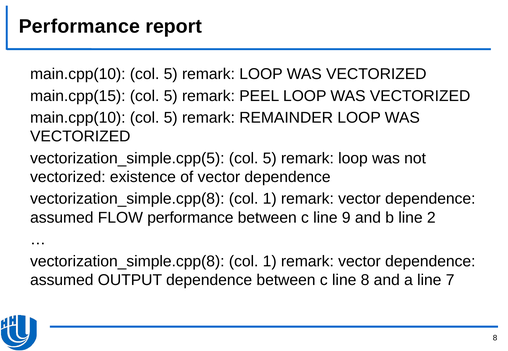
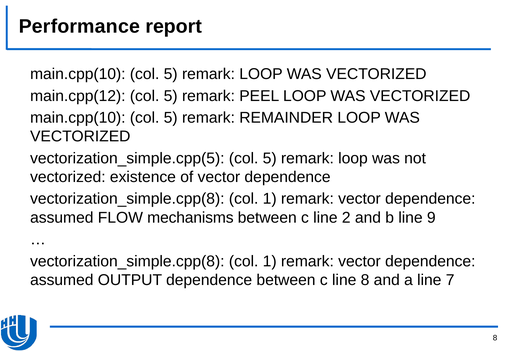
main.cpp(15: main.cpp(15 -> main.cpp(12
FLOW performance: performance -> mechanisms
9: 9 -> 2
2: 2 -> 9
